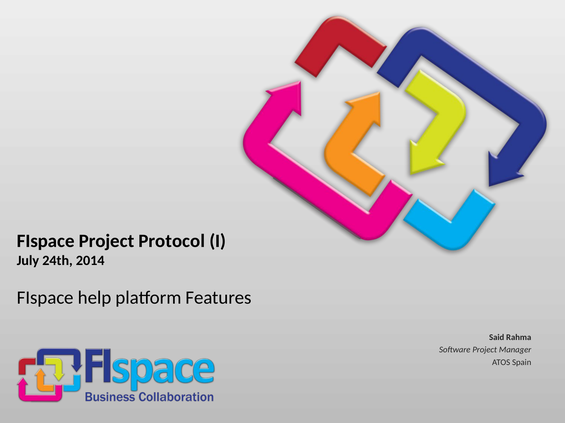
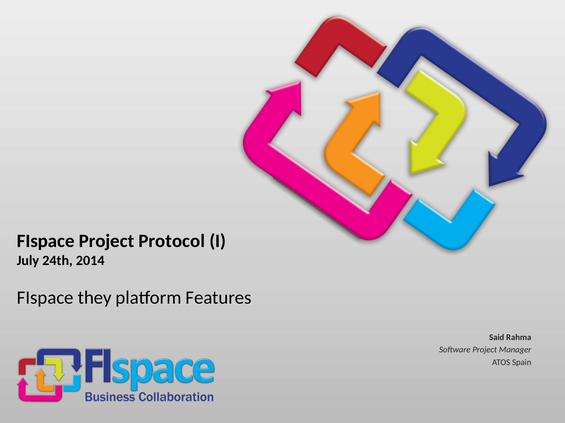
help: help -> they
